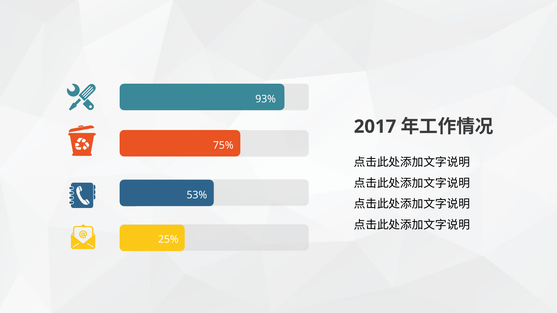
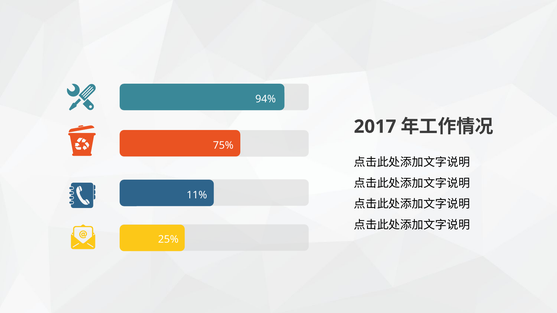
93%: 93% -> 94%
53%: 53% -> 11%
